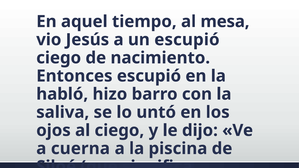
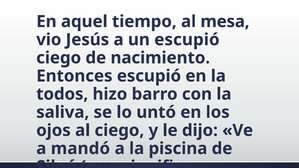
habló: habló -> todos
cuerna: cuerna -> mandó
